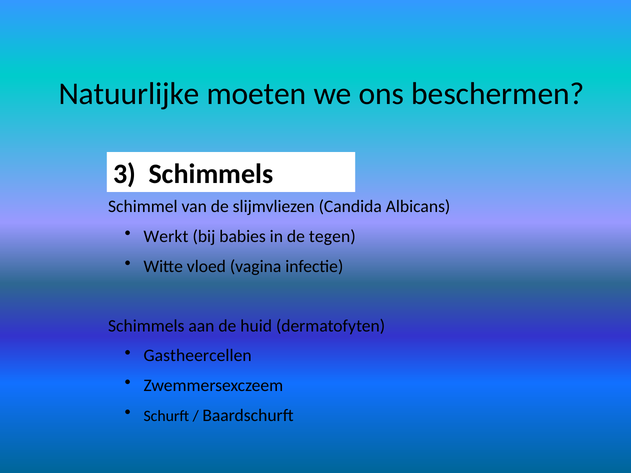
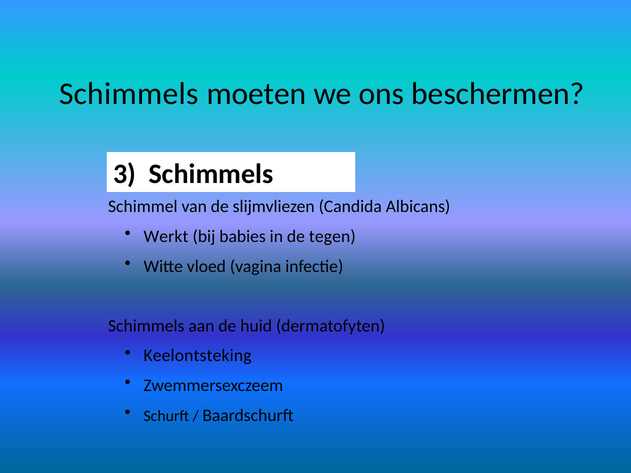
Natuurlijke at (129, 94): Natuurlijke -> Schimmels
Gastheercellen: Gastheercellen -> Keelontsteking
